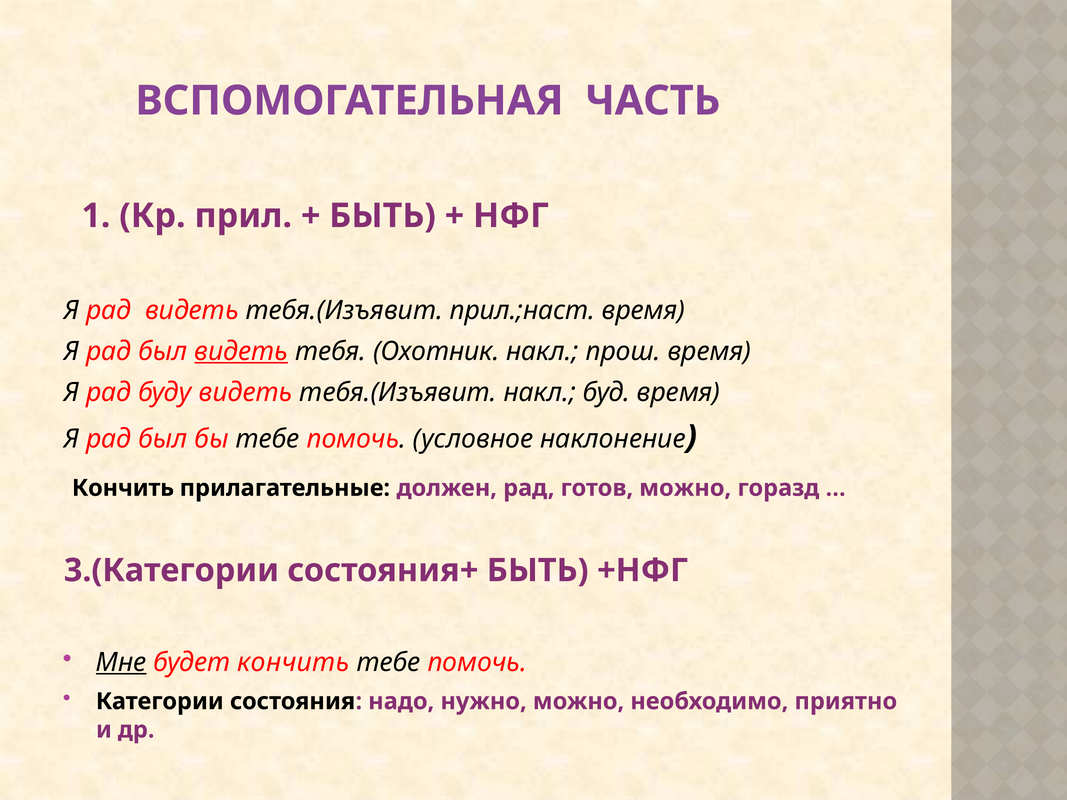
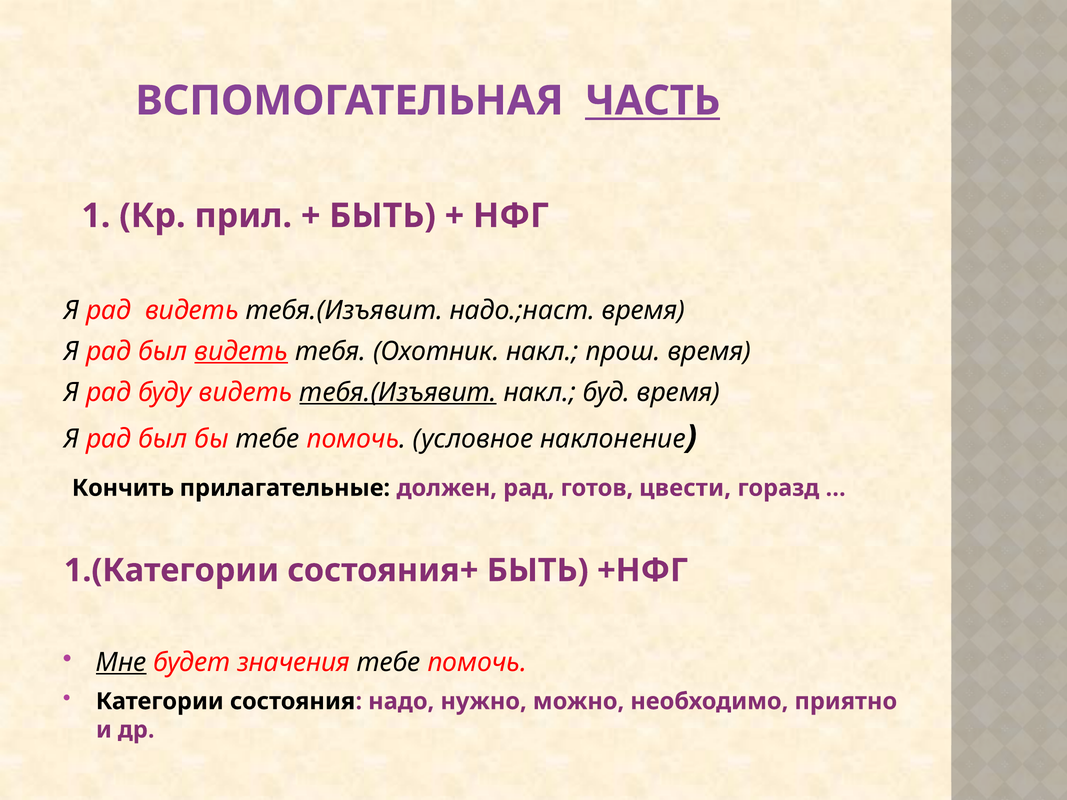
ЧАСТЬ underline: none -> present
прил.;наст: прил.;наст -> надо.;наст
тебя.(Изъявит at (398, 392) underline: none -> present
готов можно: можно -> цвести
3.(Категории: 3.(Категории -> 1.(Категории
будет кончить: кончить -> значения
